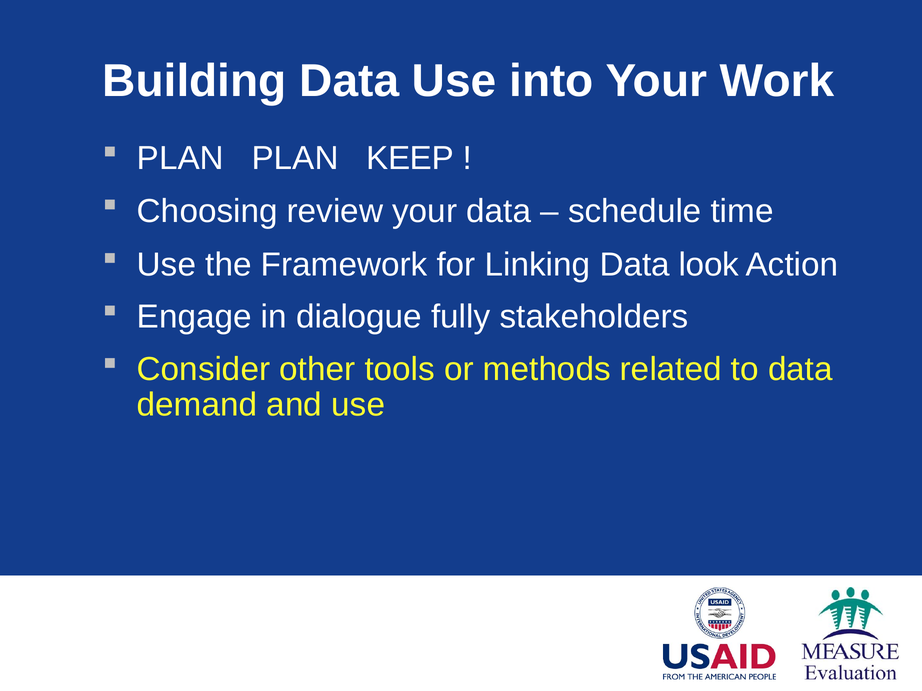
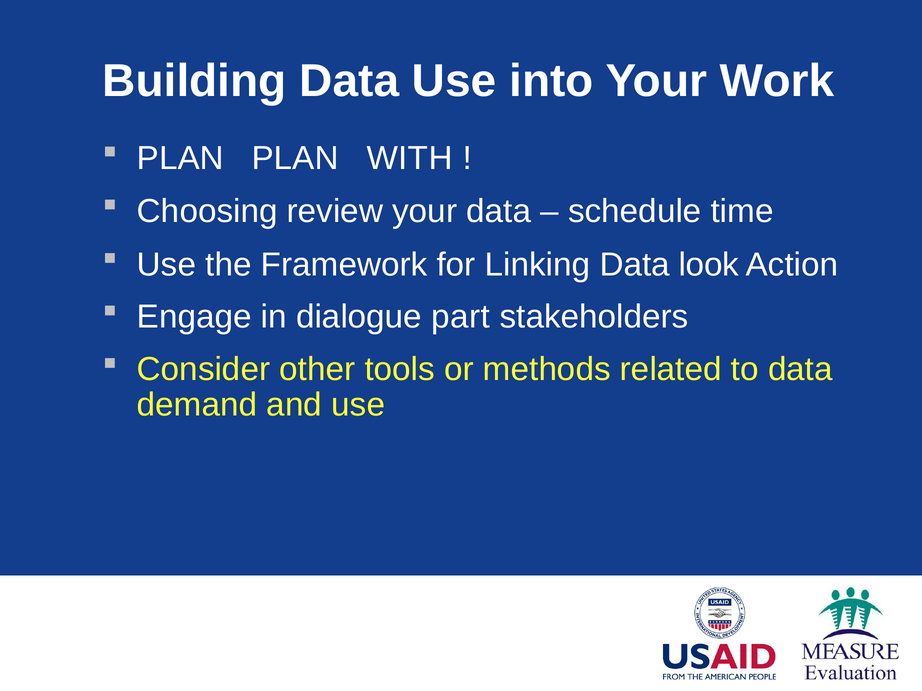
KEEP: KEEP -> WITH
fully: fully -> part
